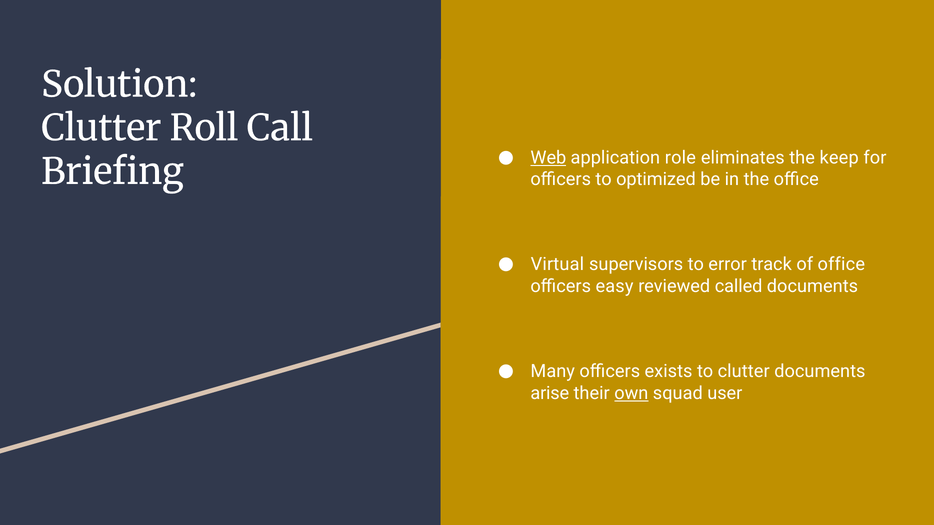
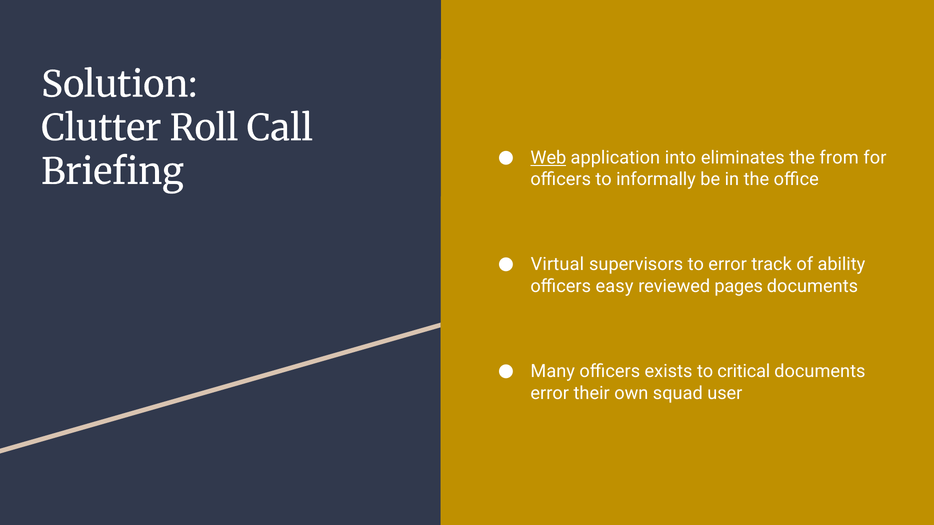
role: role -> into
keep: keep -> from
optimized: optimized -> informally
of office: office -> ability
called: called -> pages
to clutter: clutter -> critical
arise at (550, 393): arise -> error
own underline: present -> none
